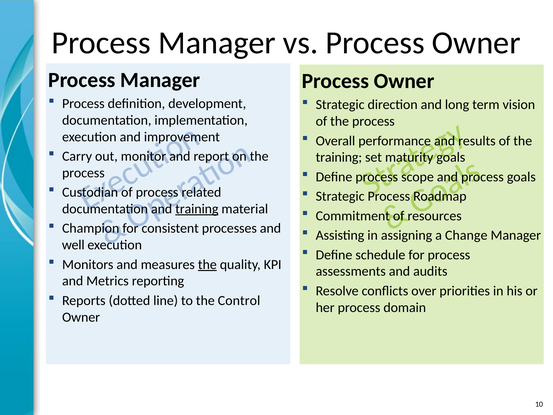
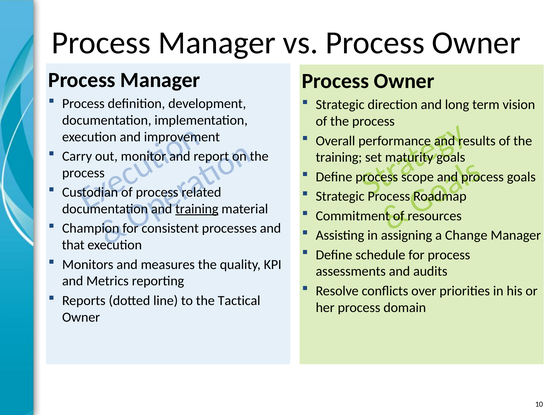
well: well -> that
the at (207, 264) underline: present -> none
Control: Control -> Tactical
